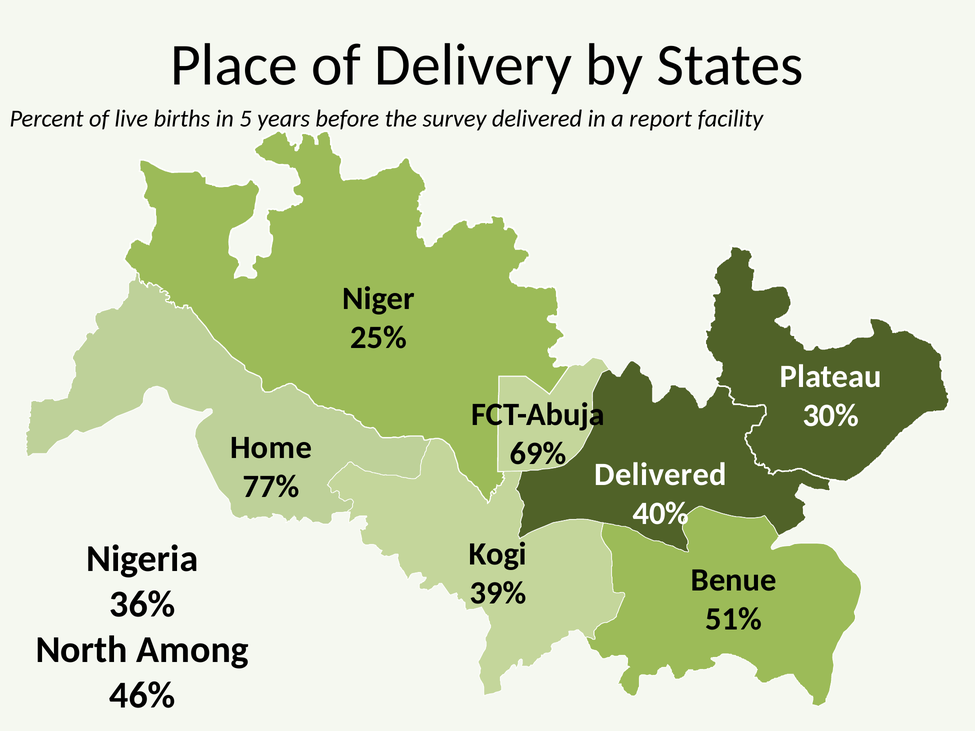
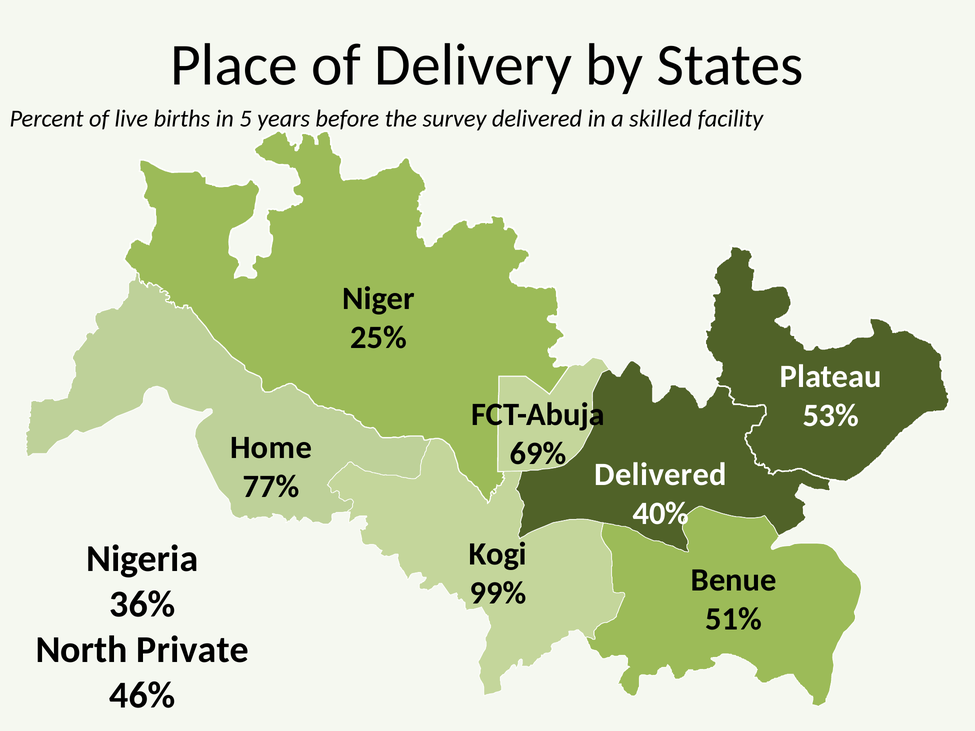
report: report -> skilled
30%: 30% -> 53%
39%: 39% -> 99%
Among: Among -> Private
